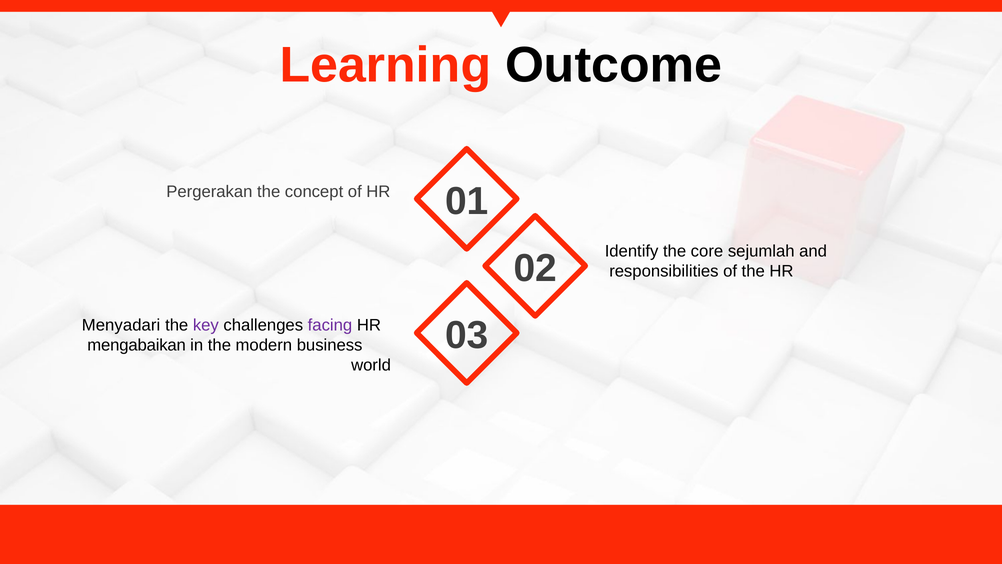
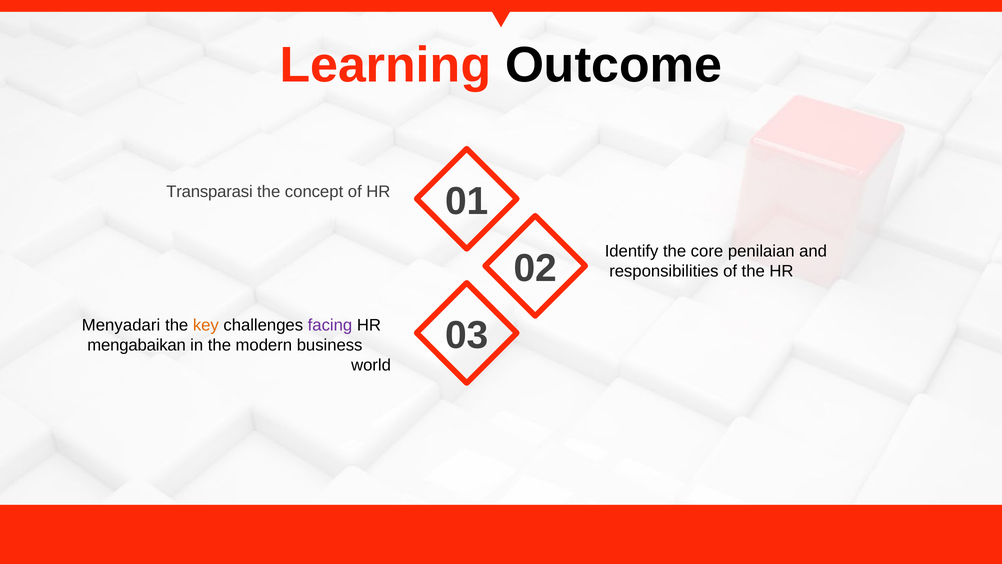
Pergerakan: Pergerakan -> Transparasi
sejumlah: sejumlah -> penilaian
key colour: purple -> orange
